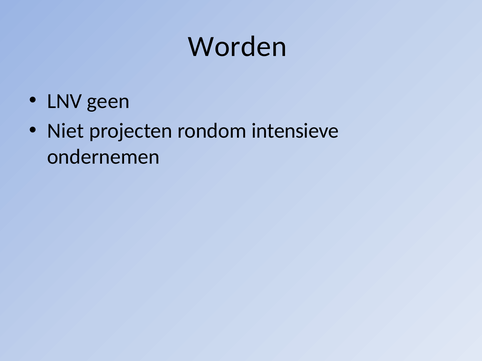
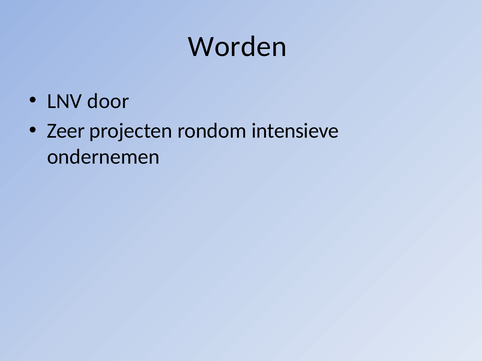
geen: geen -> door
Niet: Niet -> Zeer
